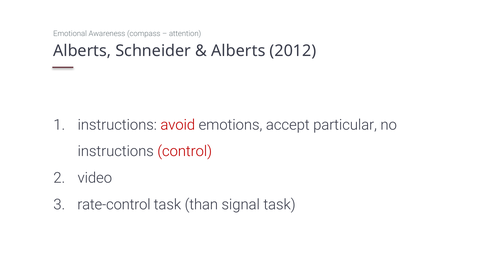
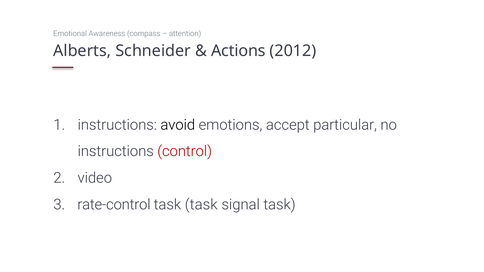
Alberts at (238, 51): Alberts -> Actions
avoid colour: red -> black
task than: than -> task
